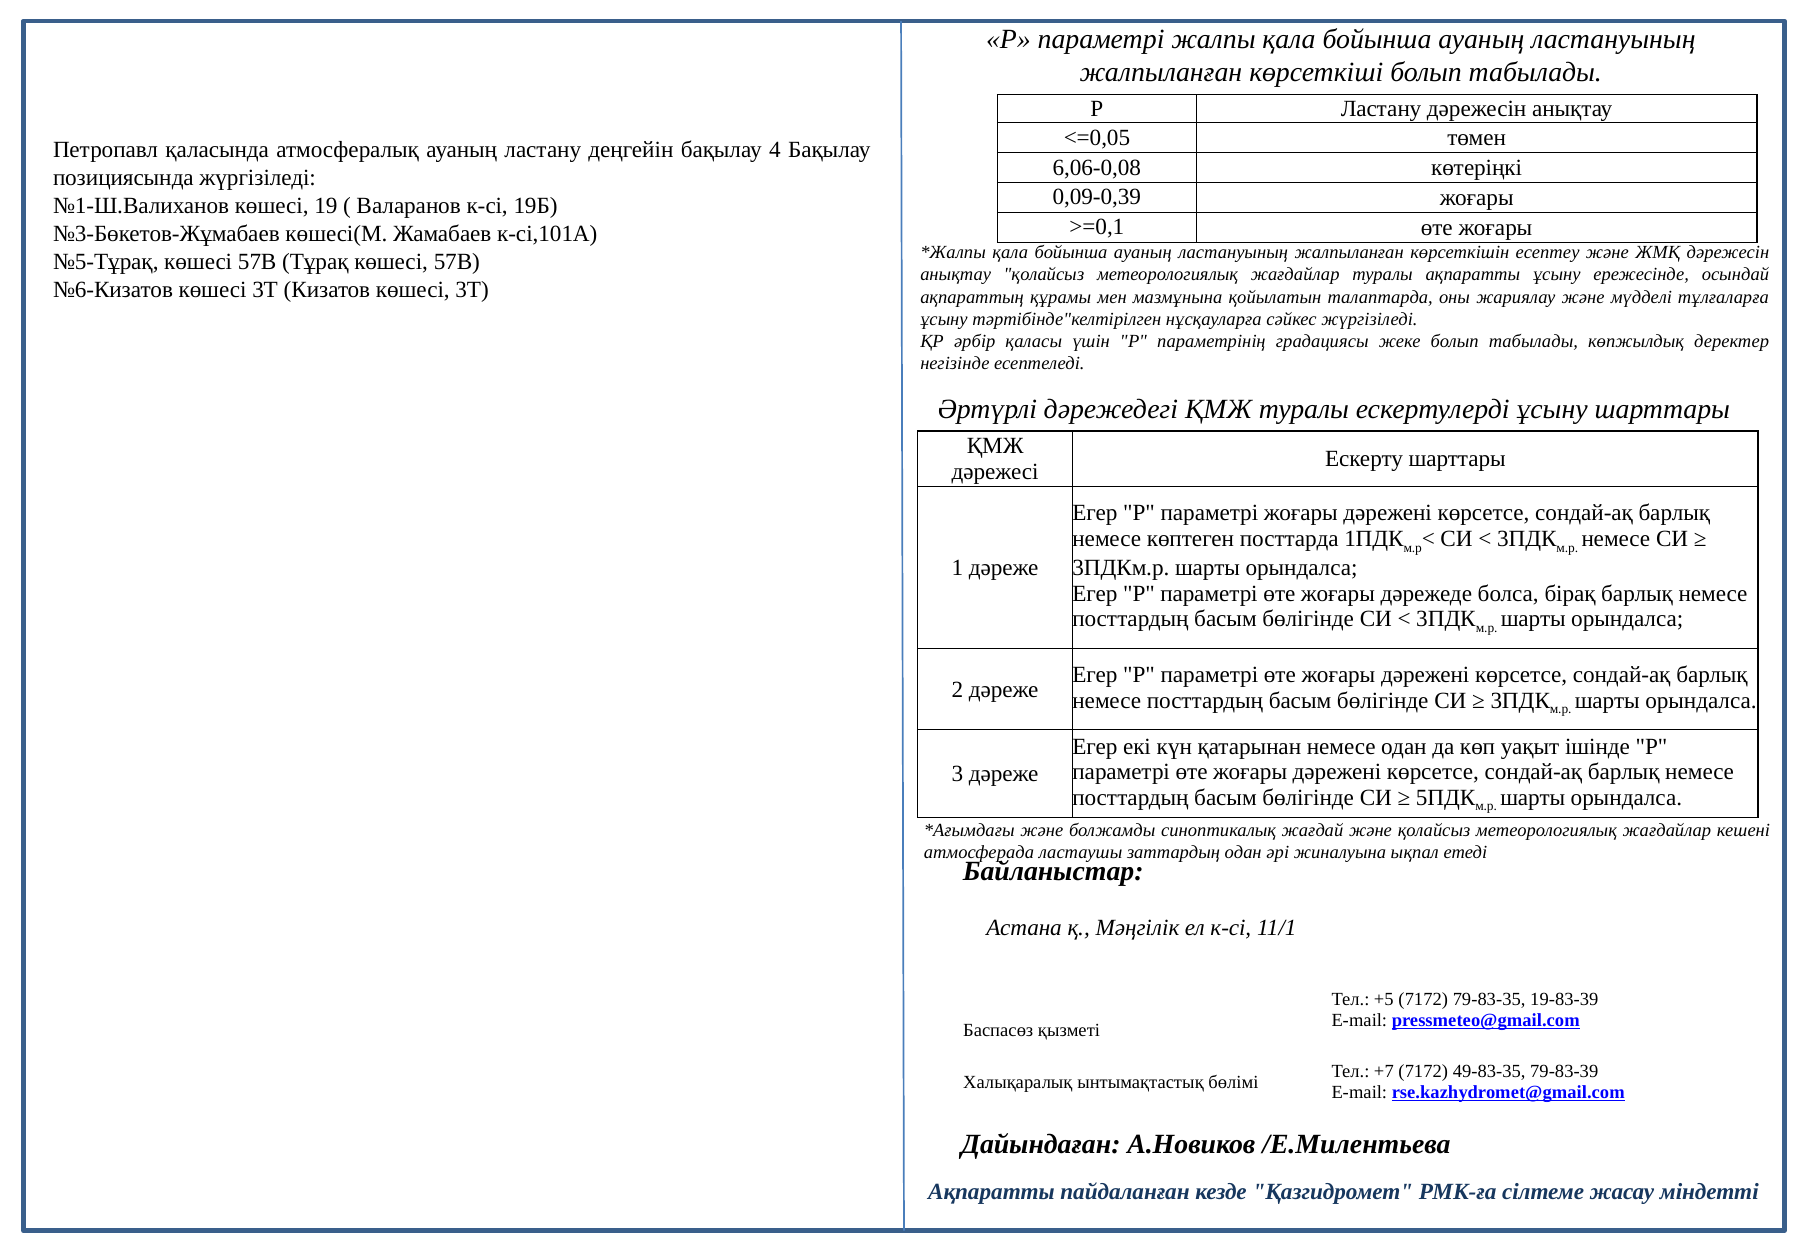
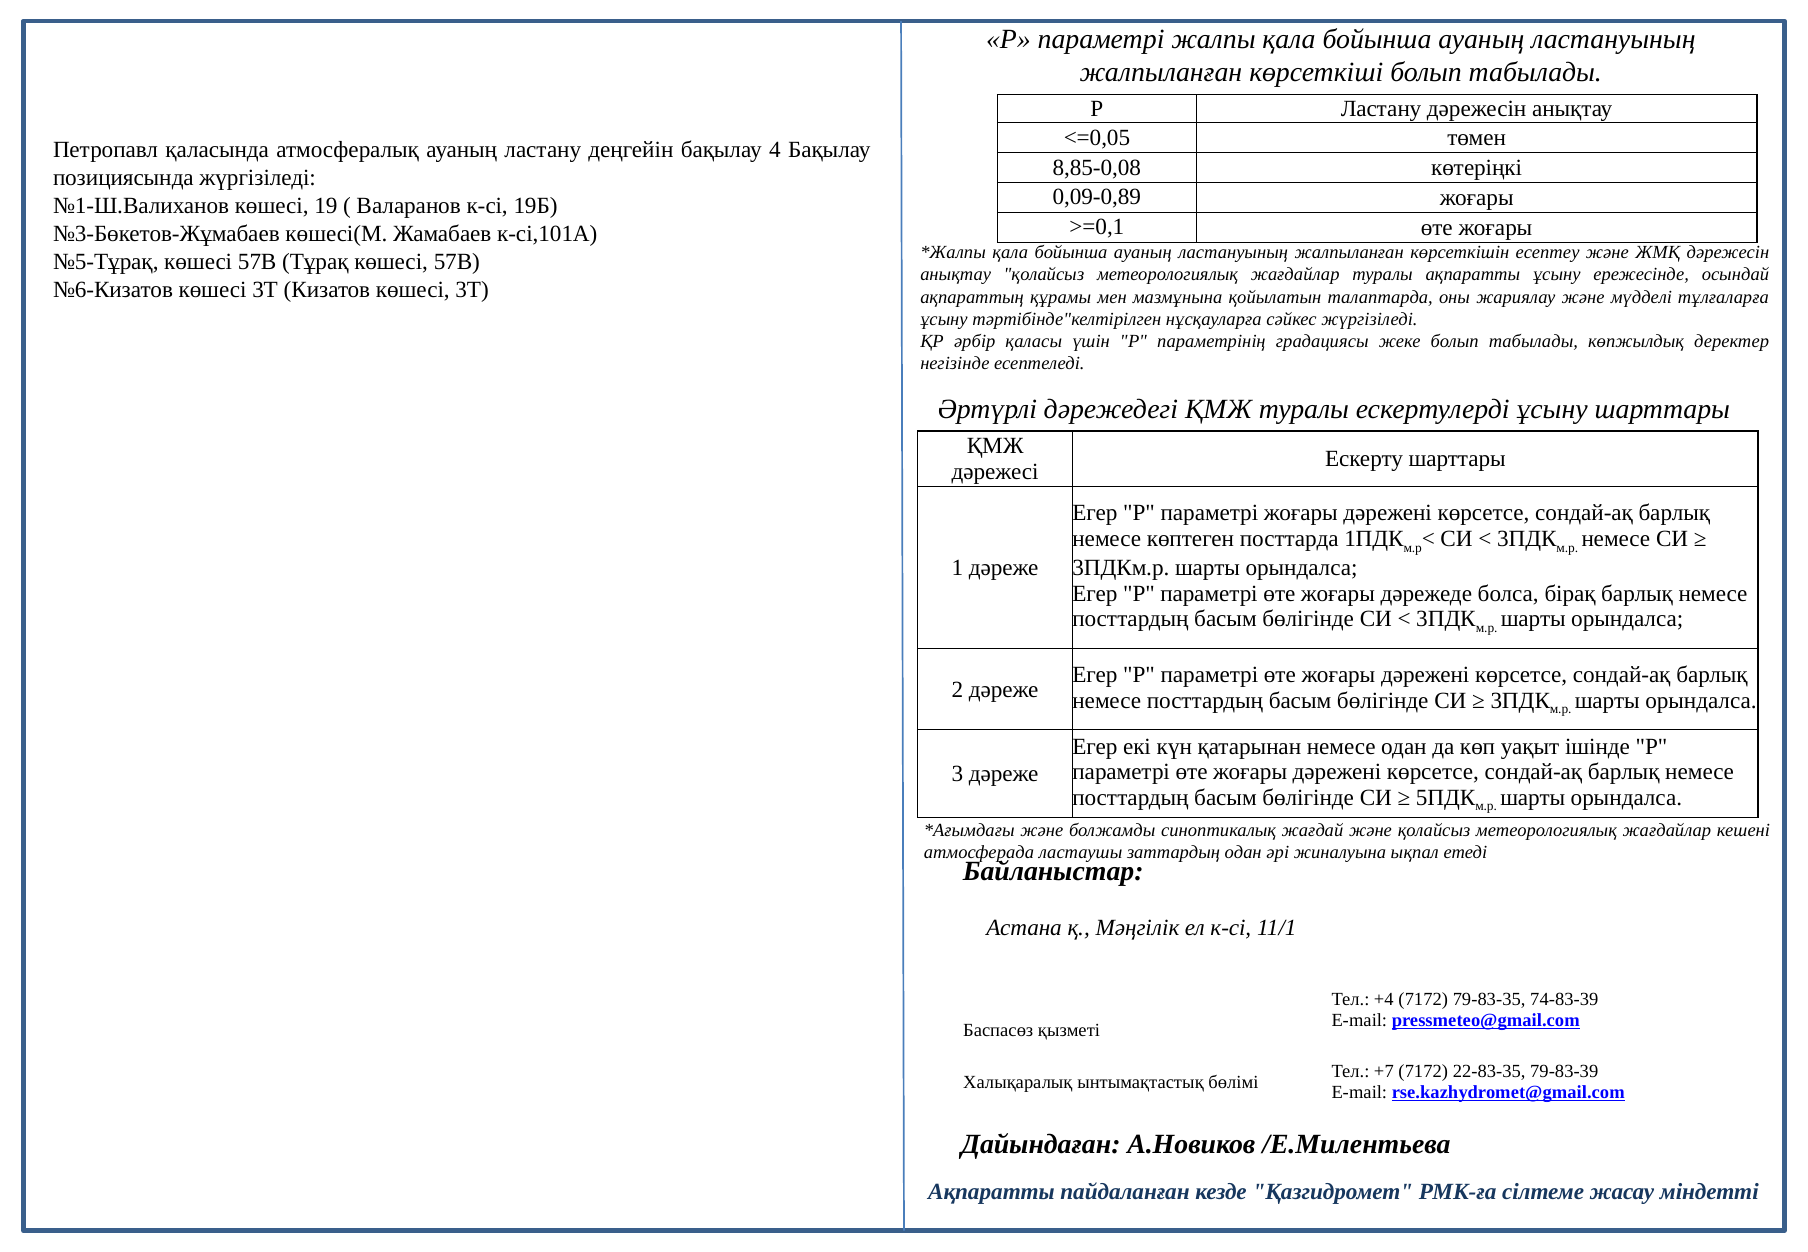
6,06-0,08: 6,06-0,08 -> 8,85-0,08
0,09-0,39: 0,09-0,39 -> 0,09-0,89
+5: +5 -> +4
19-83-39: 19-83-39 -> 74-83-39
49-83-35: 49-83-35 -> 22-83-35
